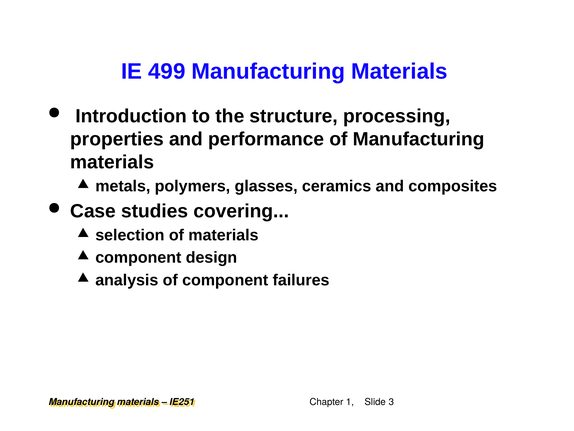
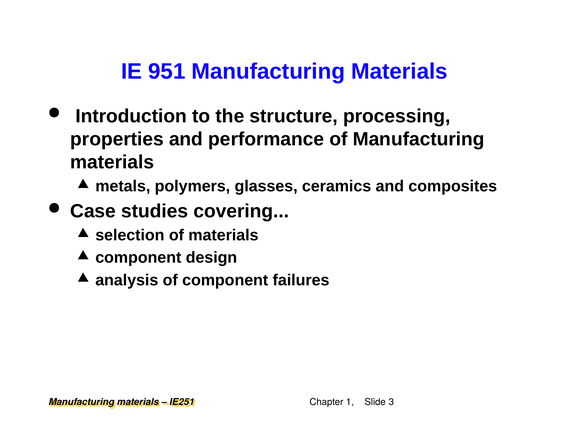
499: 499 -> 951
